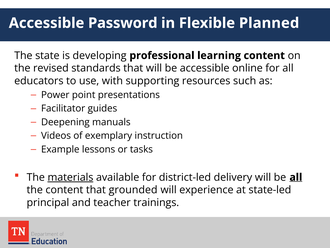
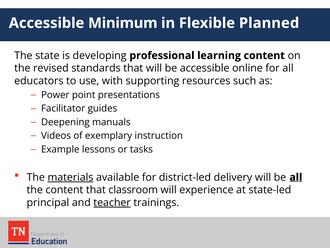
Password: Password -> Minimum
grounded: grounded -> classroom
teacher underline: none -> present
